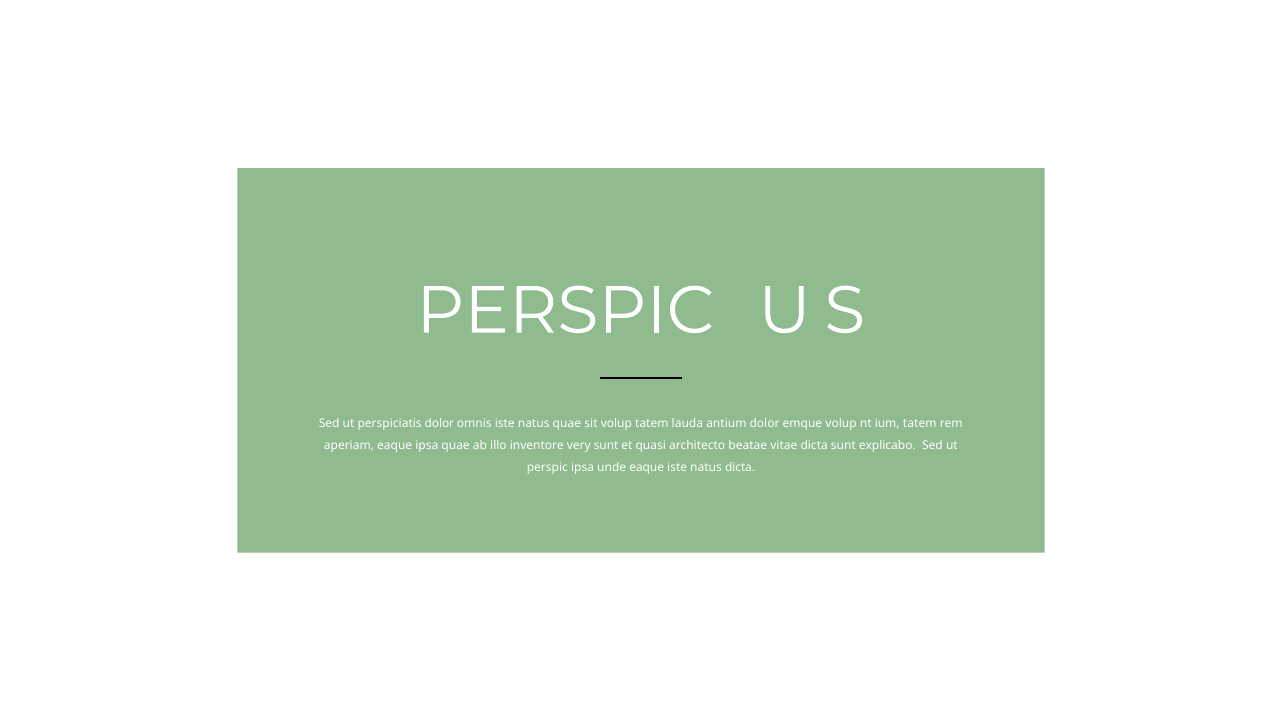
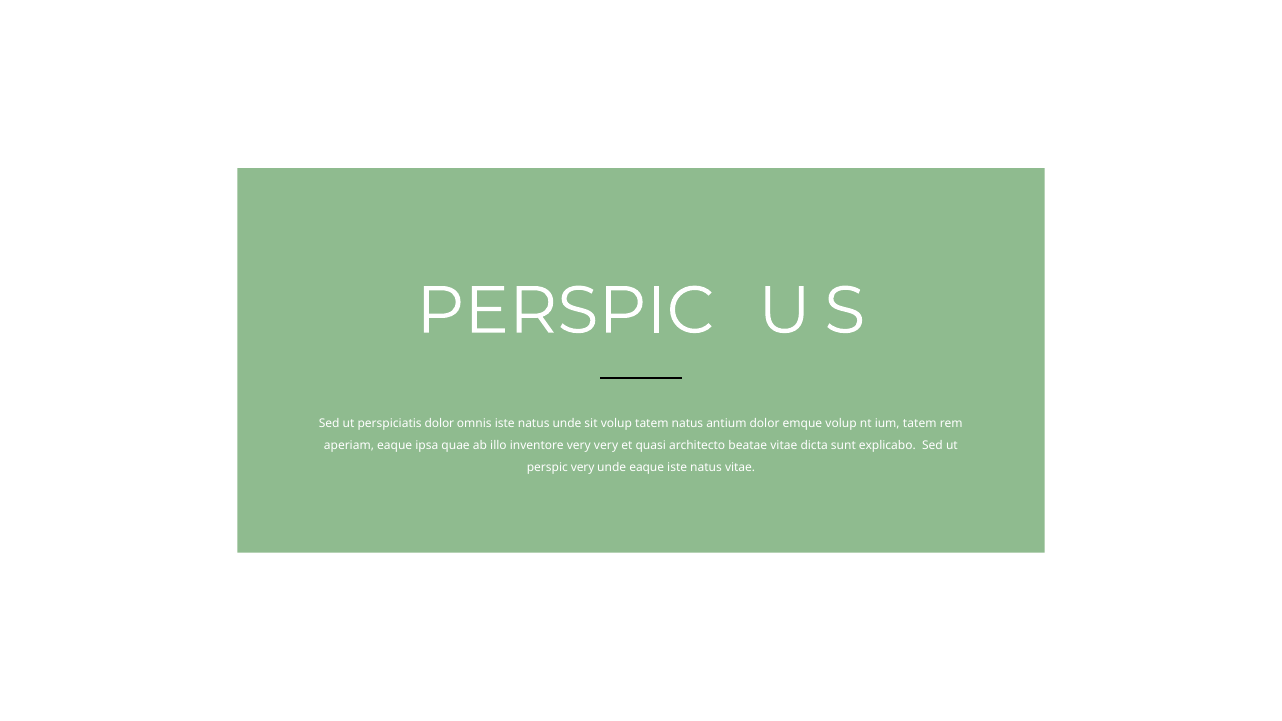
natus quae: quae -> unde
tatem lauda: lauda -> natus
very sunt: sunt -> very
perspic ipsa: ipsa -> very
natus dicta: dicta -> vitae
